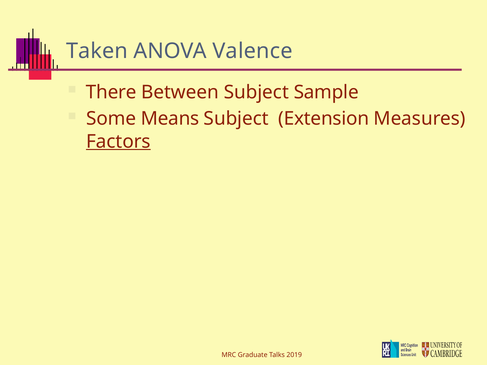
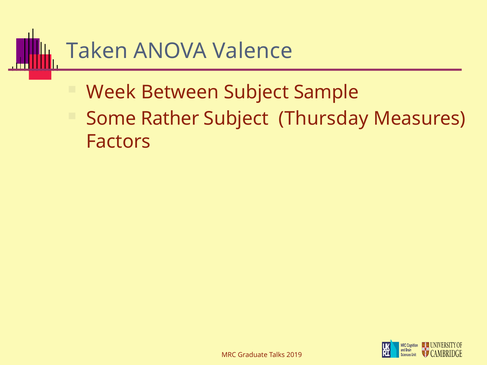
There: There -> Week
Means: Means -> Rather
Extension: Extension -> Thursday
Factors underline: present -> none
